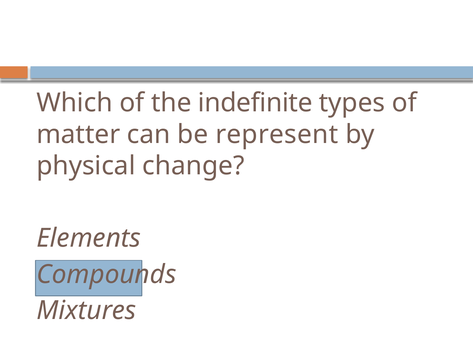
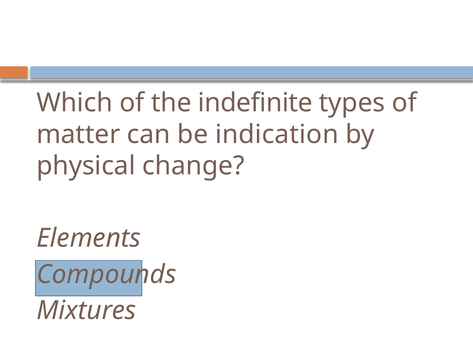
represent: represent -> indication
